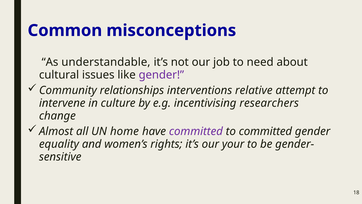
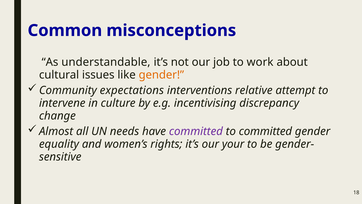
need: need -> work
gender at (161, 75) colour: purple -> orange
relationships: relationships -> expectations
researchers: researchers -> discrepancy
home: home -> needs
